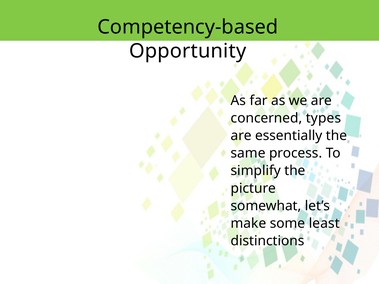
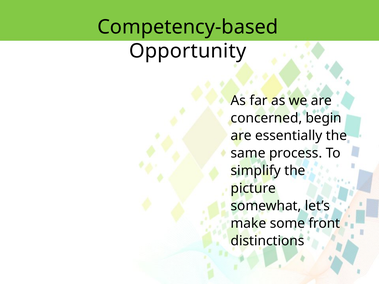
types: types -> begin
least: least -> front
